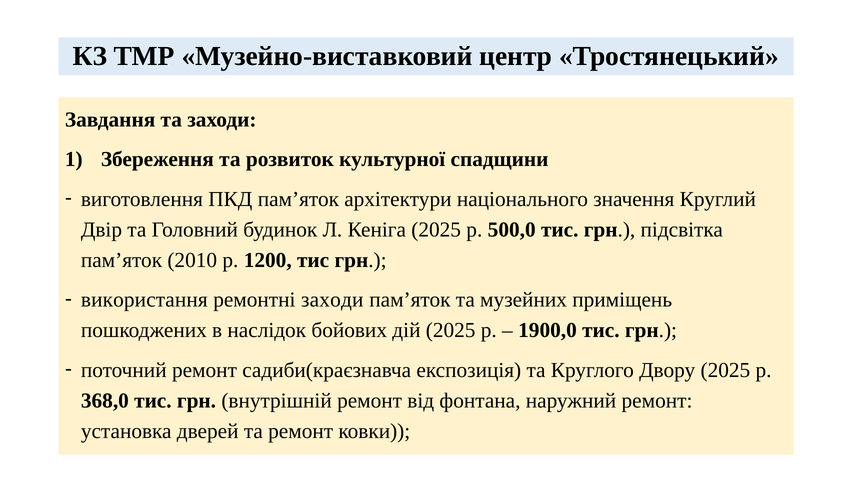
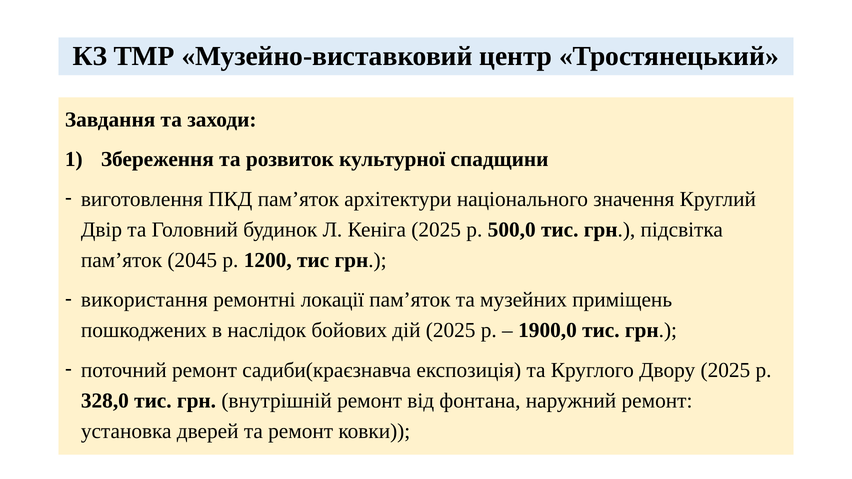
2010: 2010 -> 2045
ремонтні заходи: заходи -> локації
368,0: 368,0 -> 328,0
